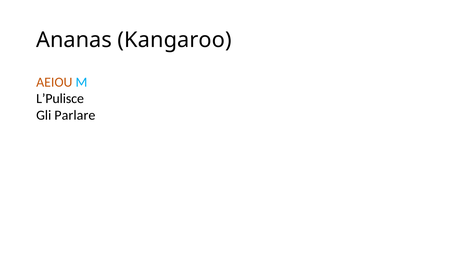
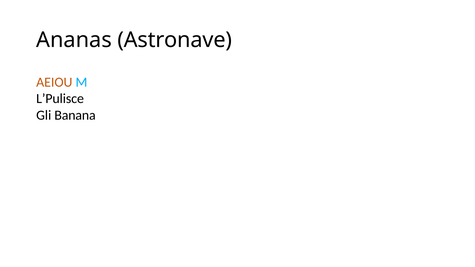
Kangaroo: Kangaroo -> Astronave
Parlare: Parlare -> Banana
